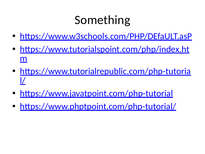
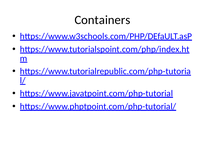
Something: Something -> Containers
